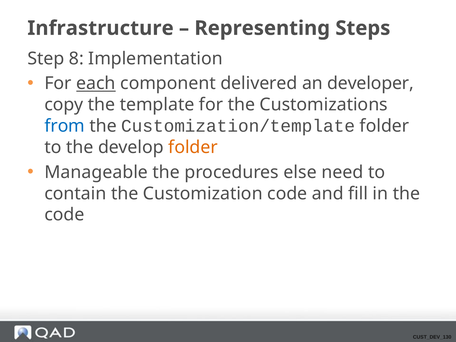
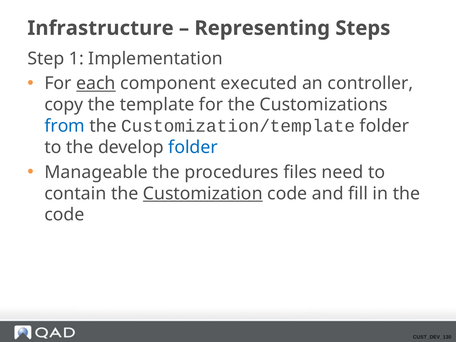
8: 8 -> 1
delivered: delivered -> executed
developer: developer -> controller
folder at (193, 147) colour: orange -> blue
else: else -> files
Customization underline: none -> present
